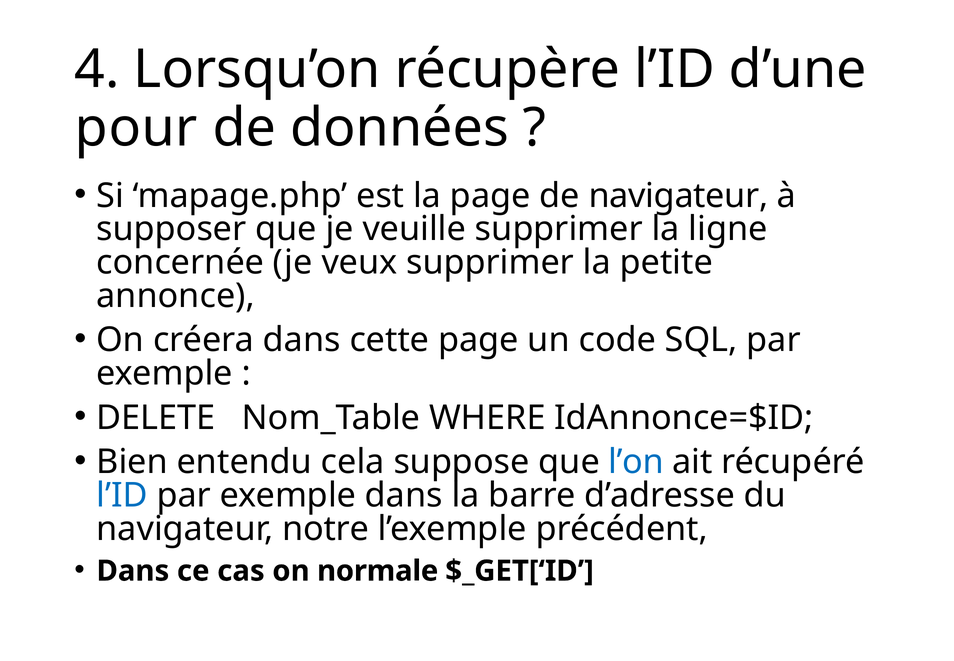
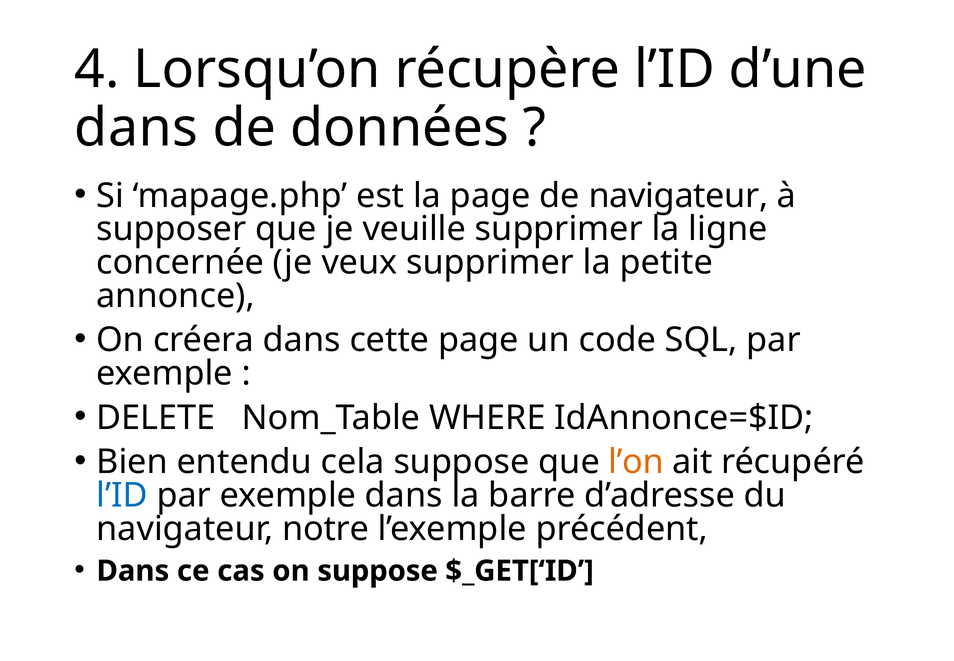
pour at (136, 128): pour -> dans
l’on colour: blue -> orange
on normale: normale -> suppose
